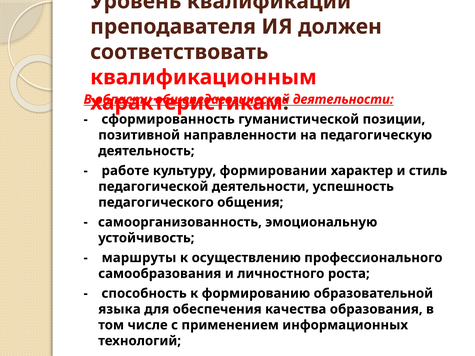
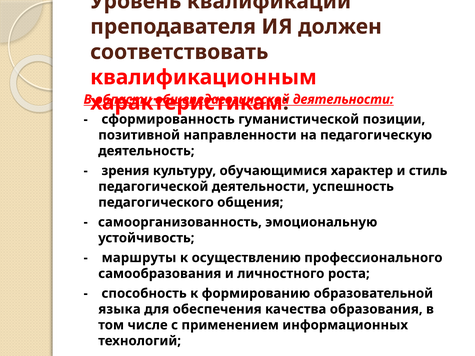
работе: работе -> зрения
формировании: формировании -> обучающимися
